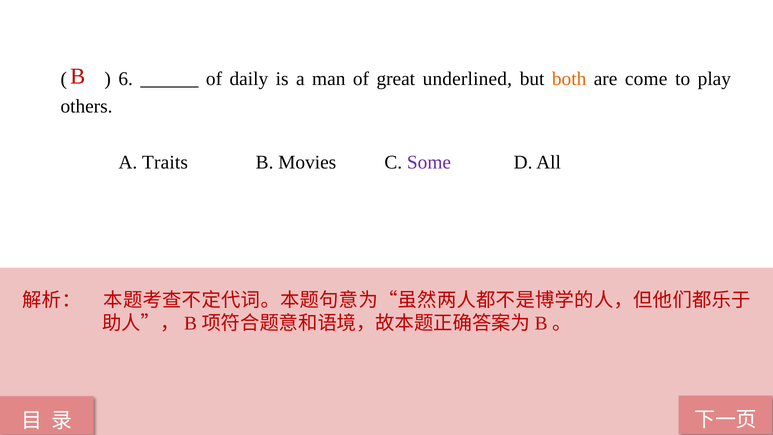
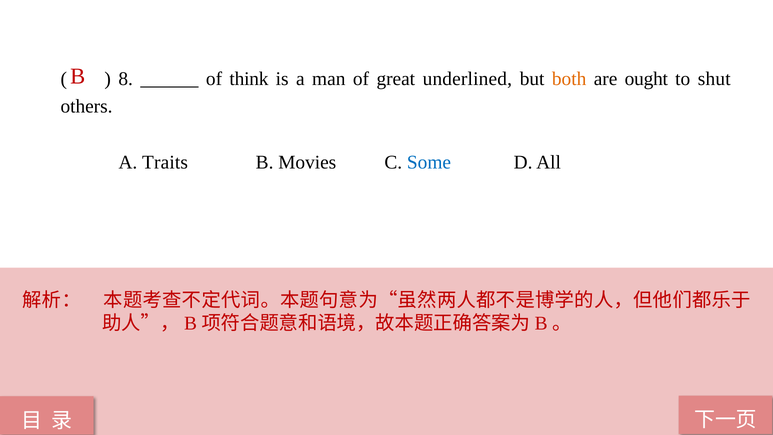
6: 6 -> 8
daily: daily -> think
come: come -> ought
play: play -> shut
Some colour: purple -> blue
